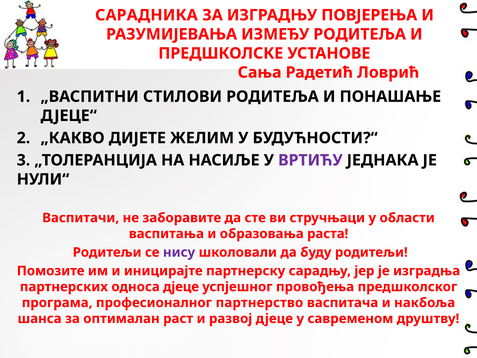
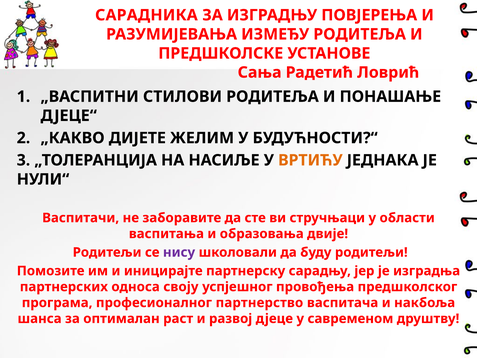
ВРТИЋУ colour: purple -> orange
раста: раста -> двије
односа дјеце: дјеце -> своју
